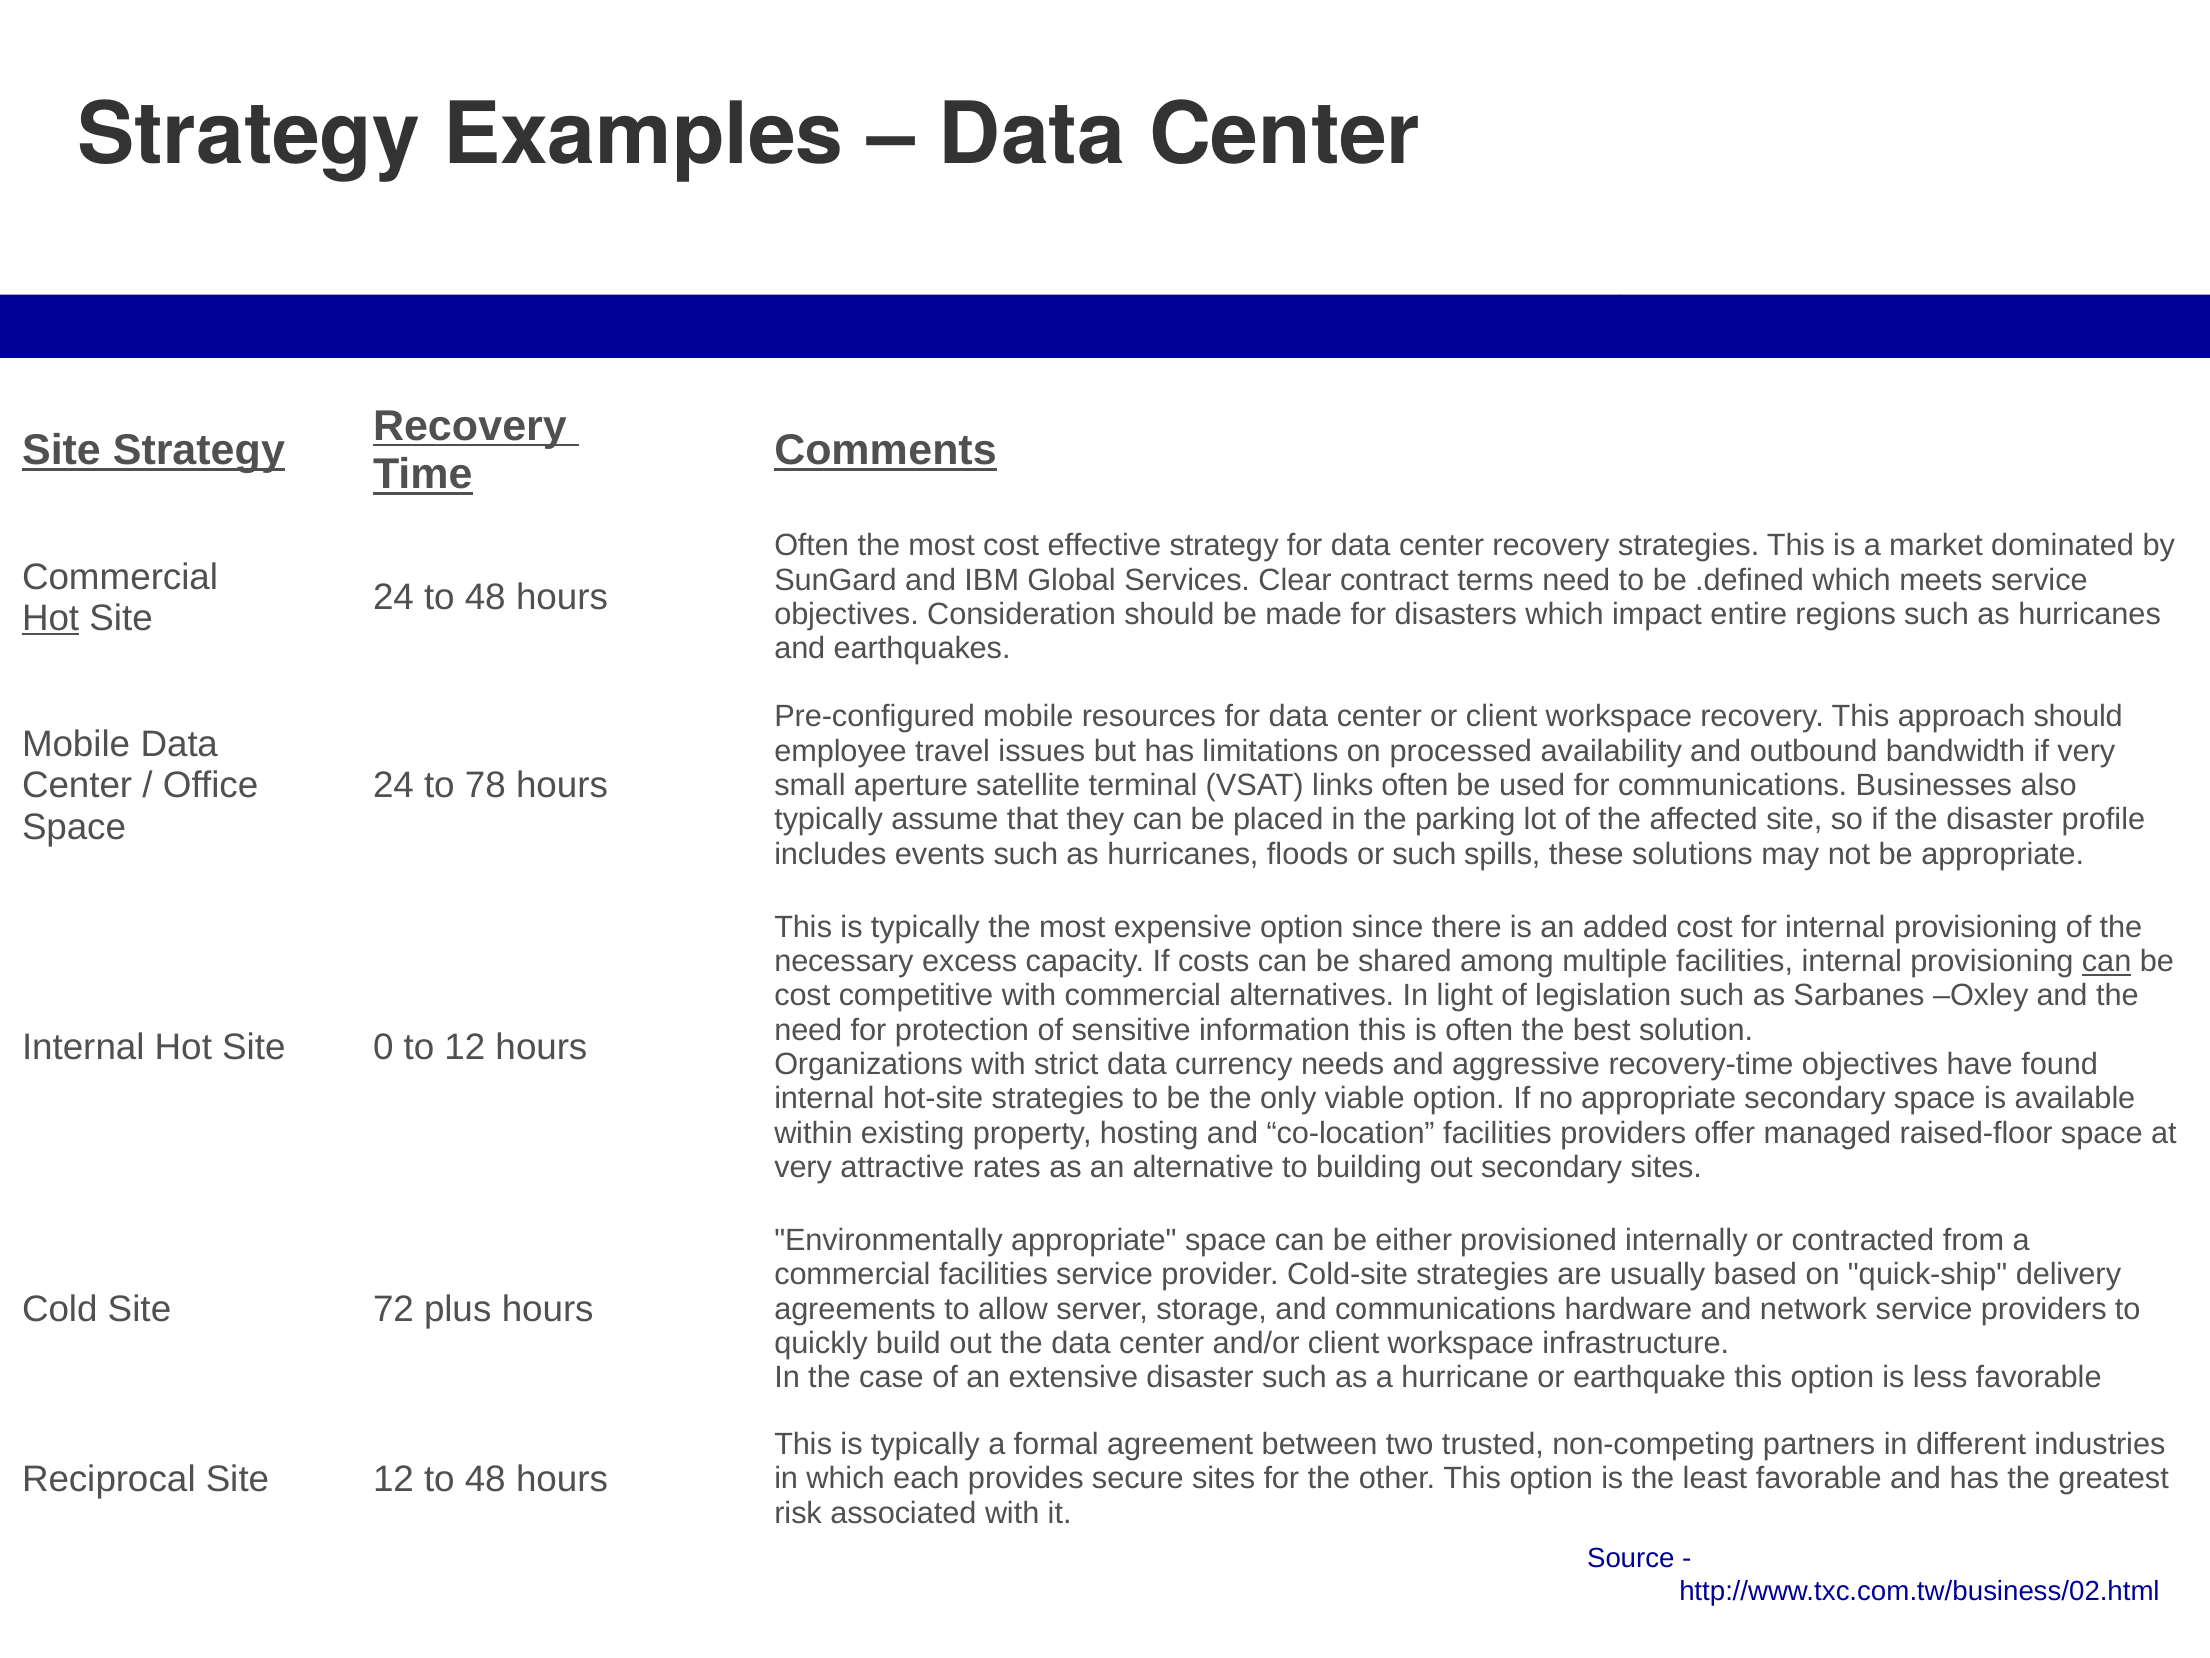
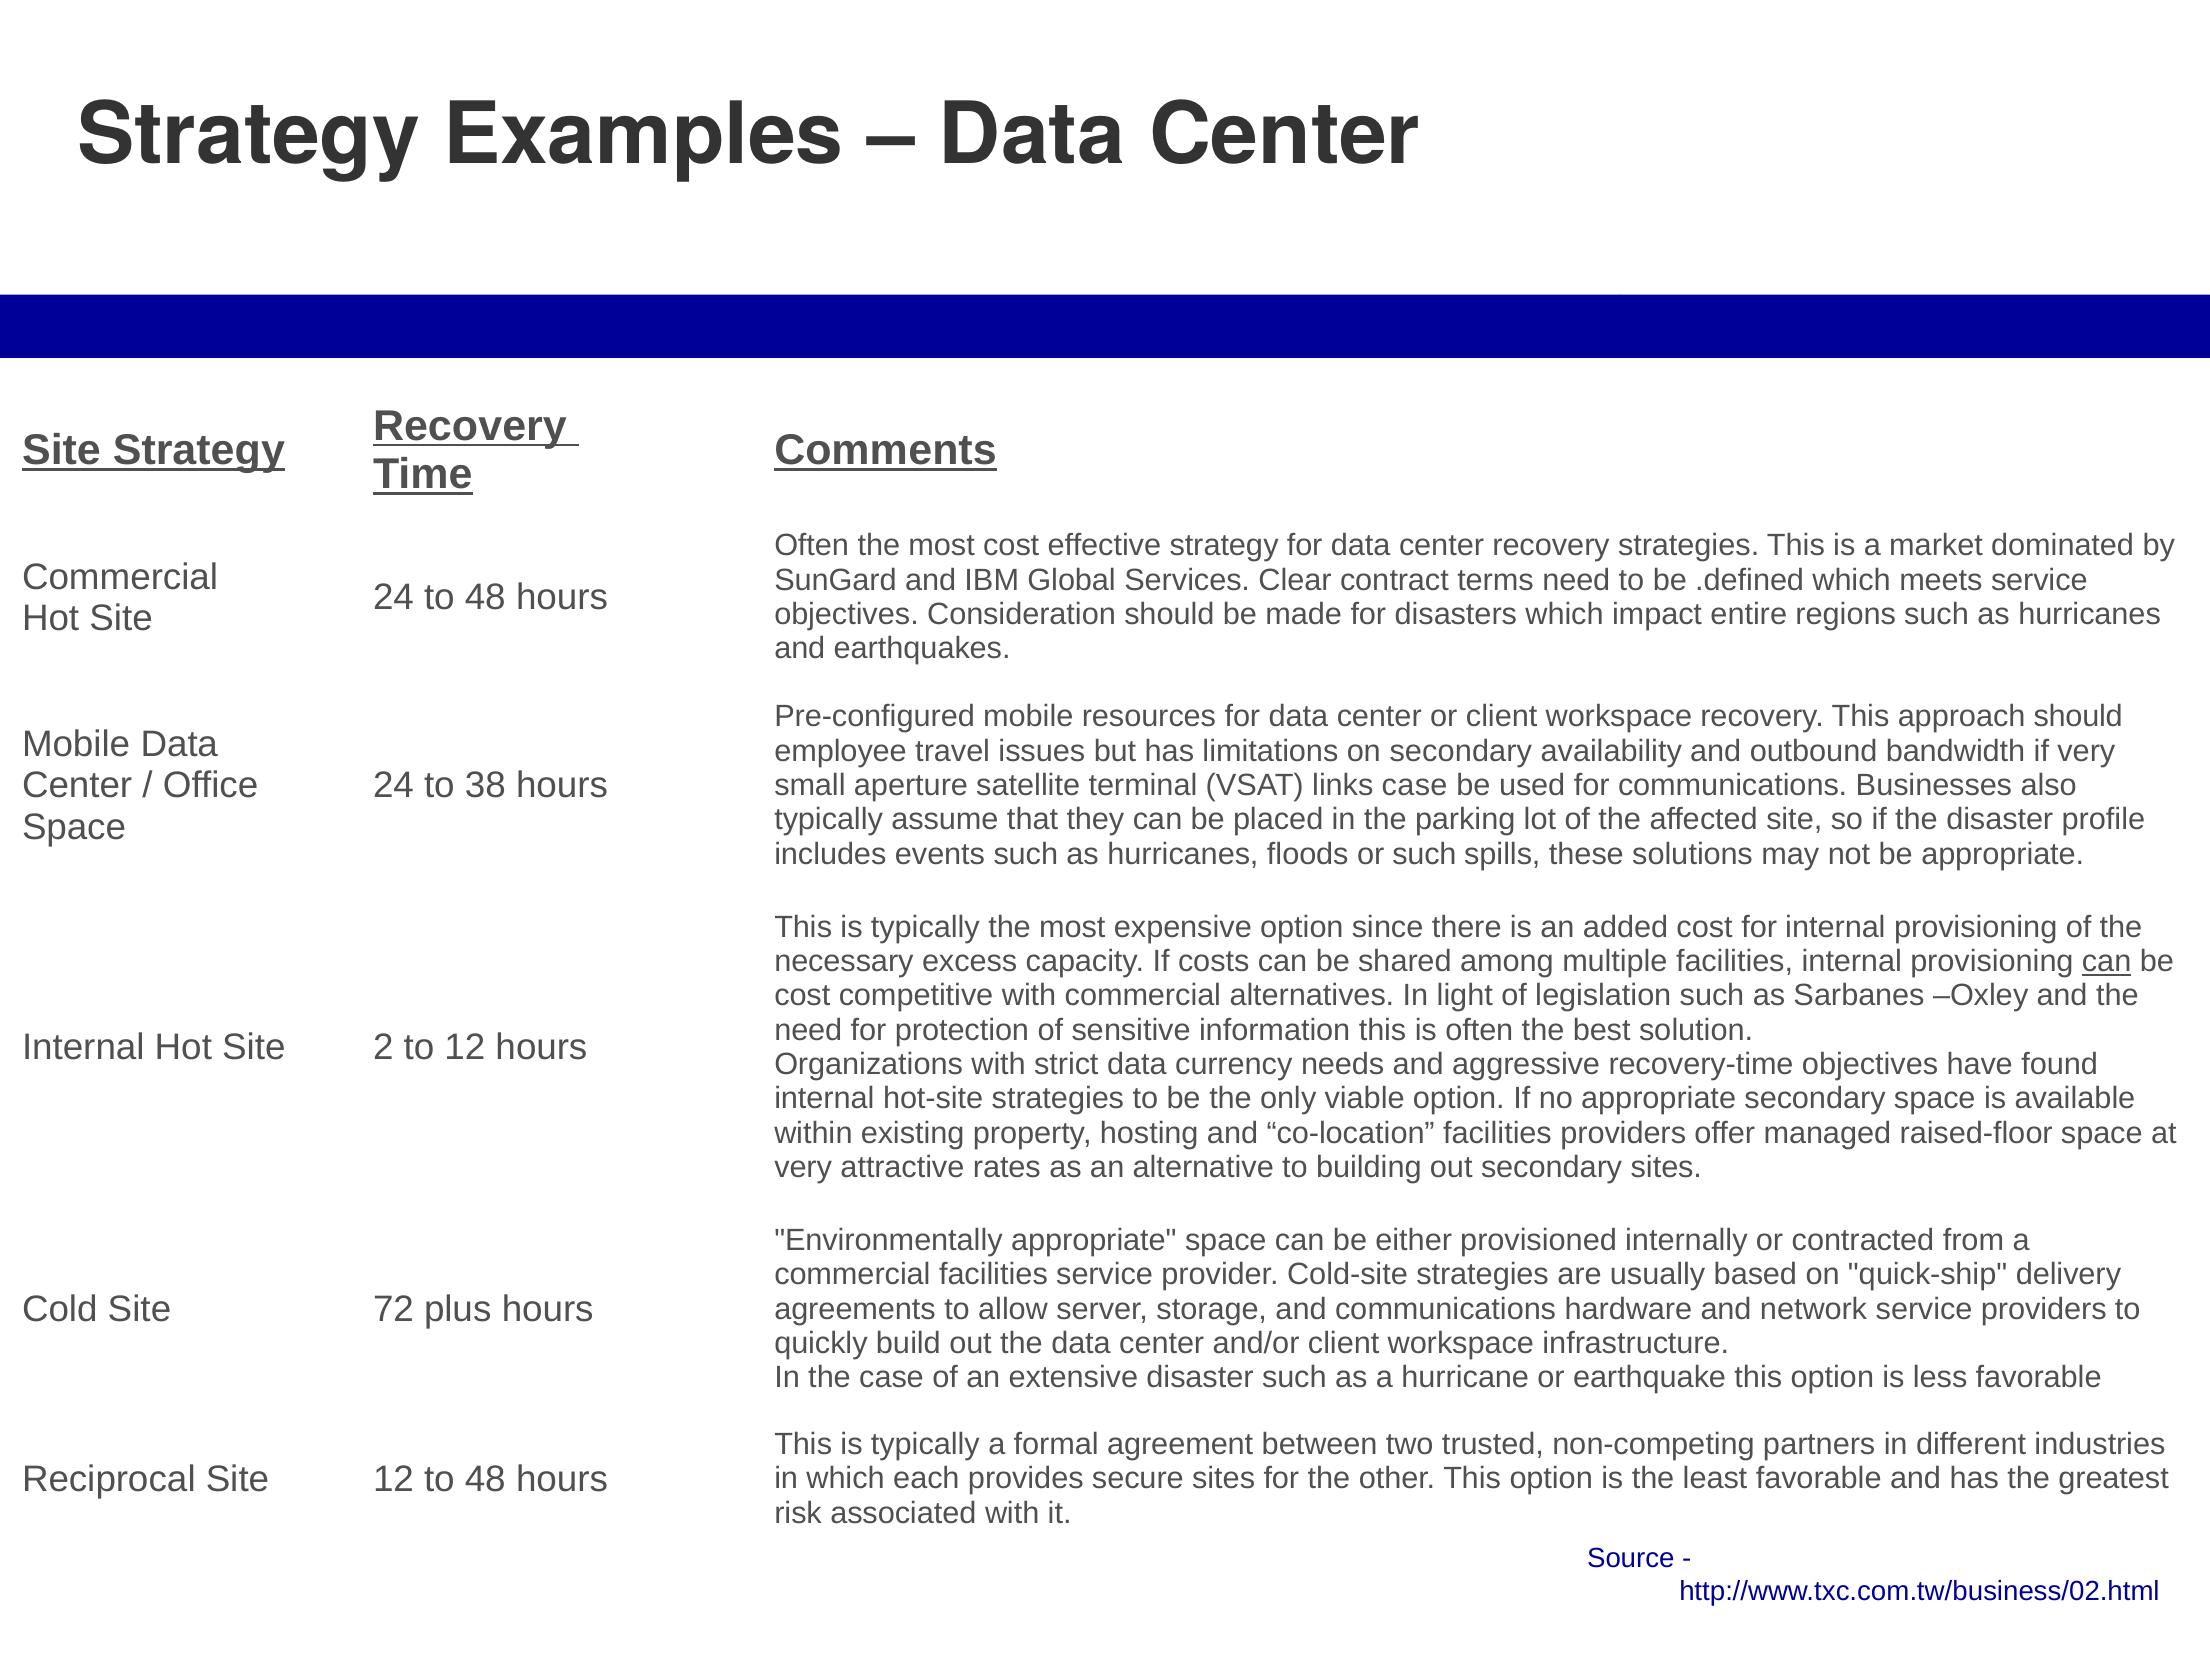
Hot at (51, 618) underline: present -> none
on processed: processed -> secondary
78: 78 -> 38
links often: often -> case
0: 0 -> 2
